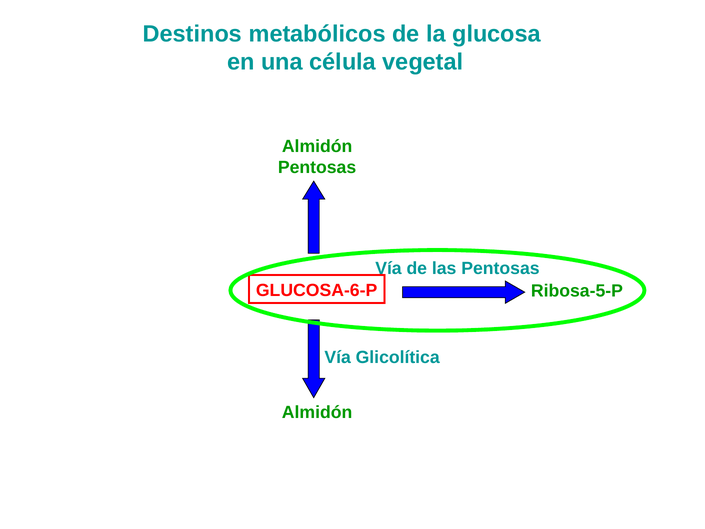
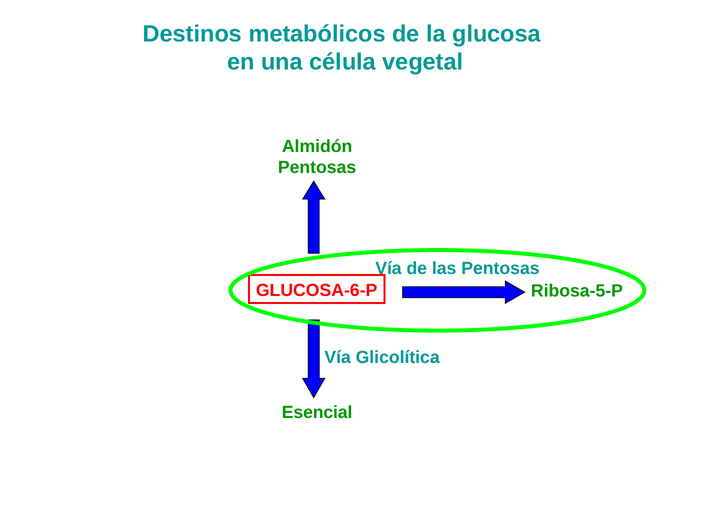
Almidón at (317, 412): Almidón -> Esencial
